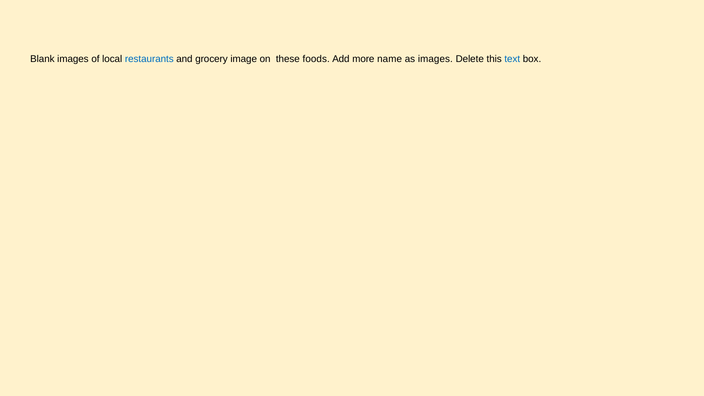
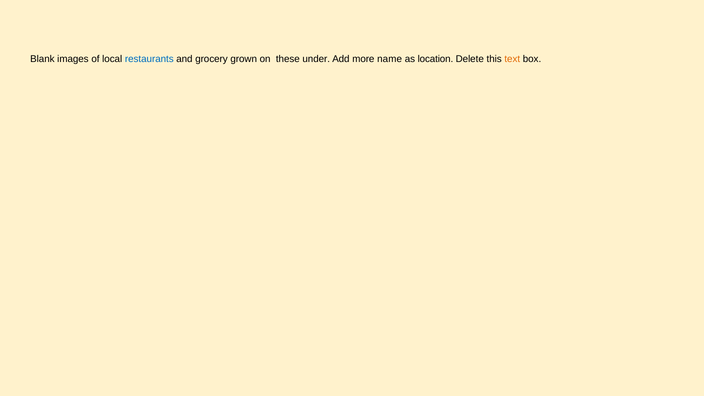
image: image -> grown
foods: foods -> under
as images: images -> location
text colour: blue -> orange
